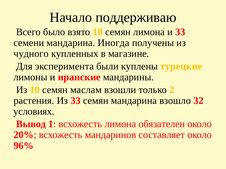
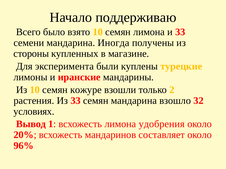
чудного: чудного -> стороны
маслам: маслам -> кожуре
обязателен: обязателен -> удобрения
